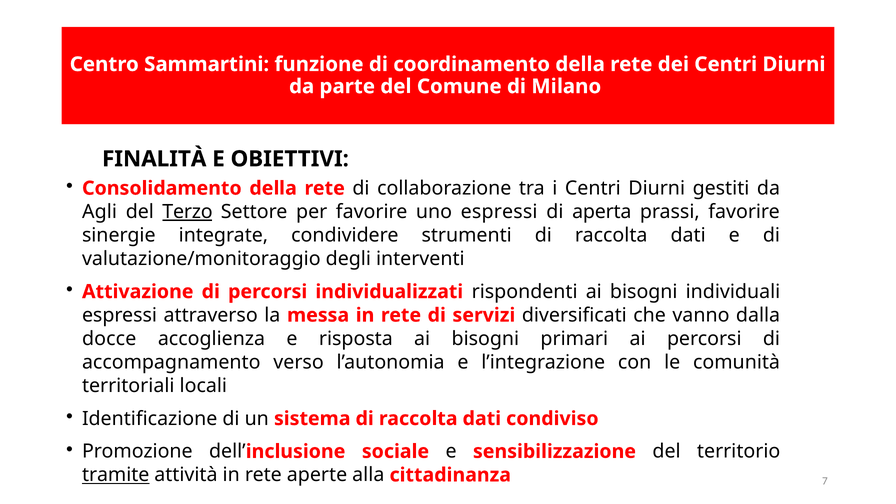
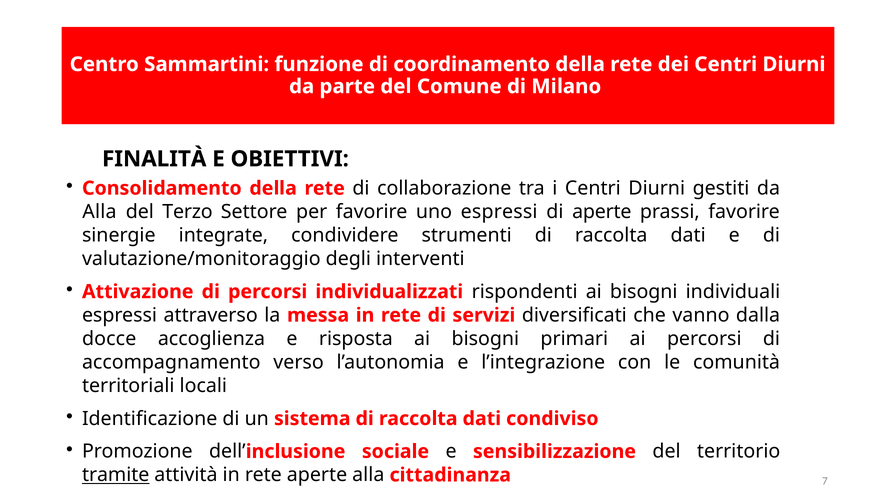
Agli at (100, 212): Agli -> Alla
Terzo underline: present -> none
di aperta: aperta -> aperte
